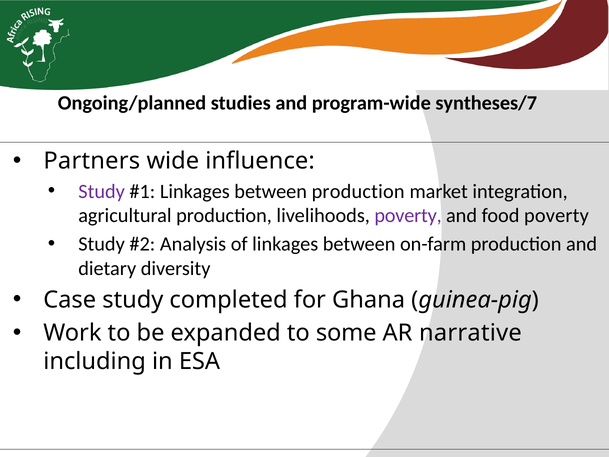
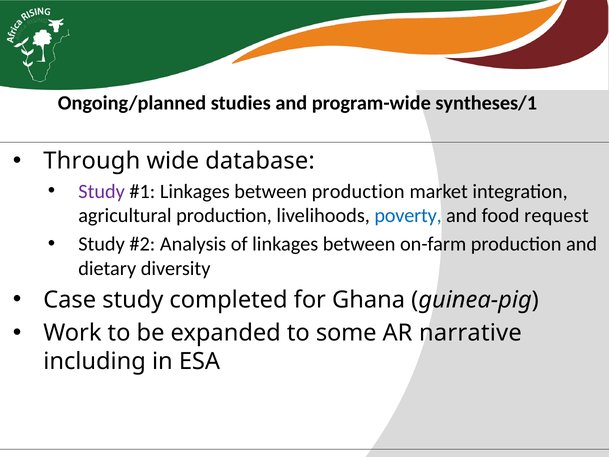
syntheses/7: syntheses/7 -> syntheses/1
Partners: Partners -> Through
influence: influence -> database
poverty at (408, 216) colour: purple -> blue
food poverty: poverty -> request
